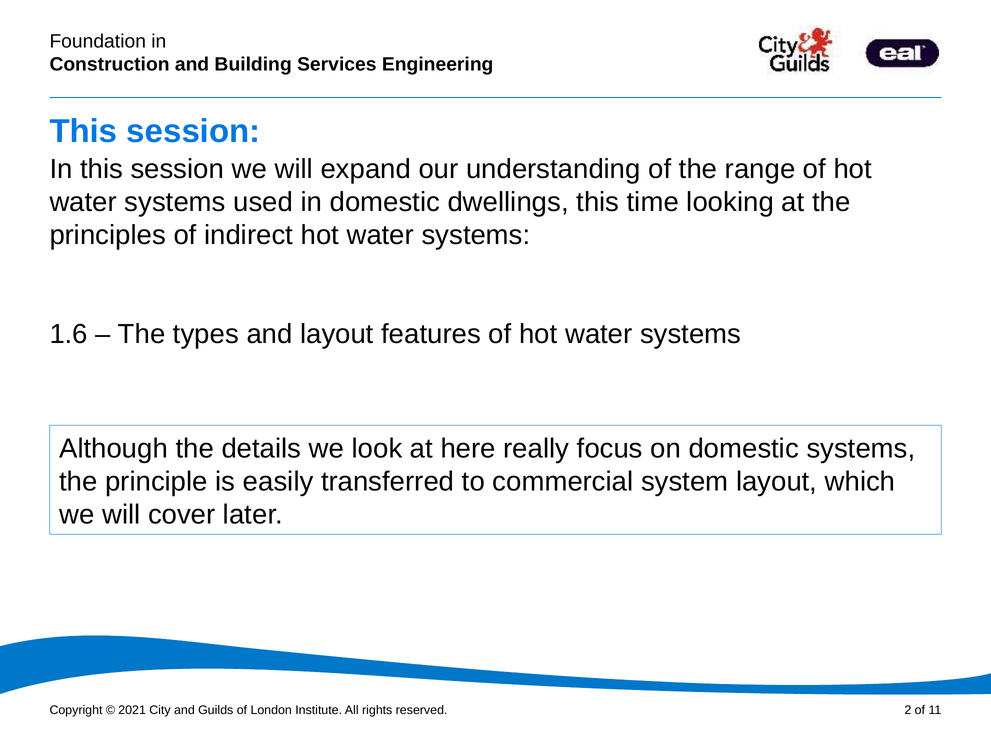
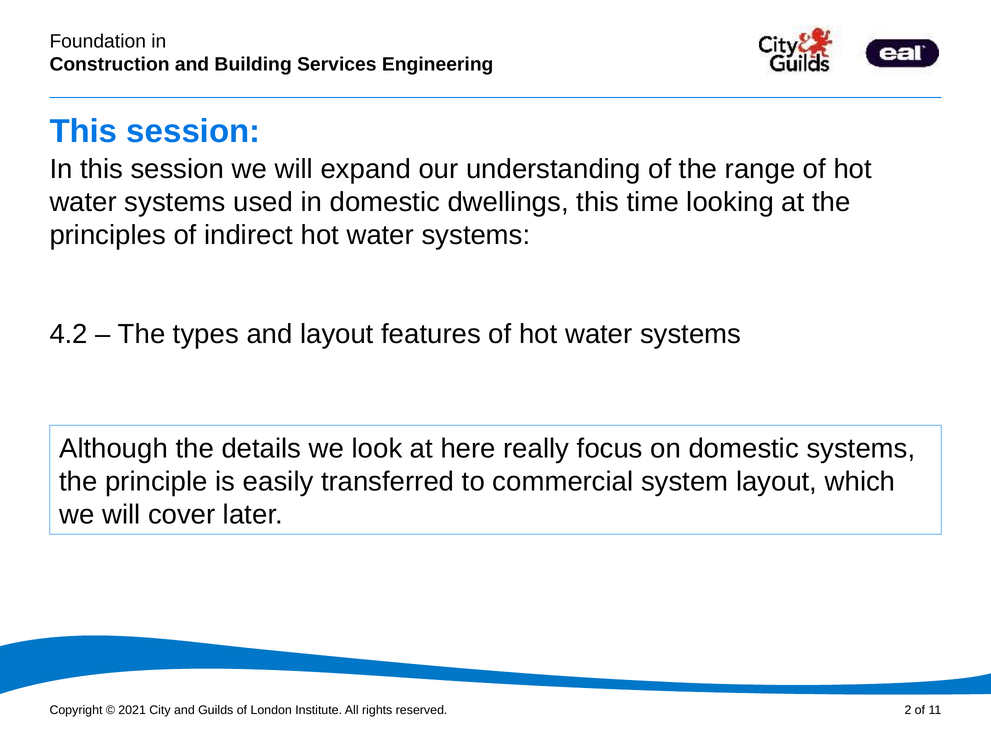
1.6: 1.6 -> 4.2
